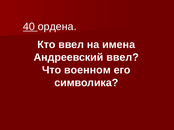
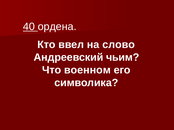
имена: имена -> слово
Андреевский ввел: ввел -> чьим
